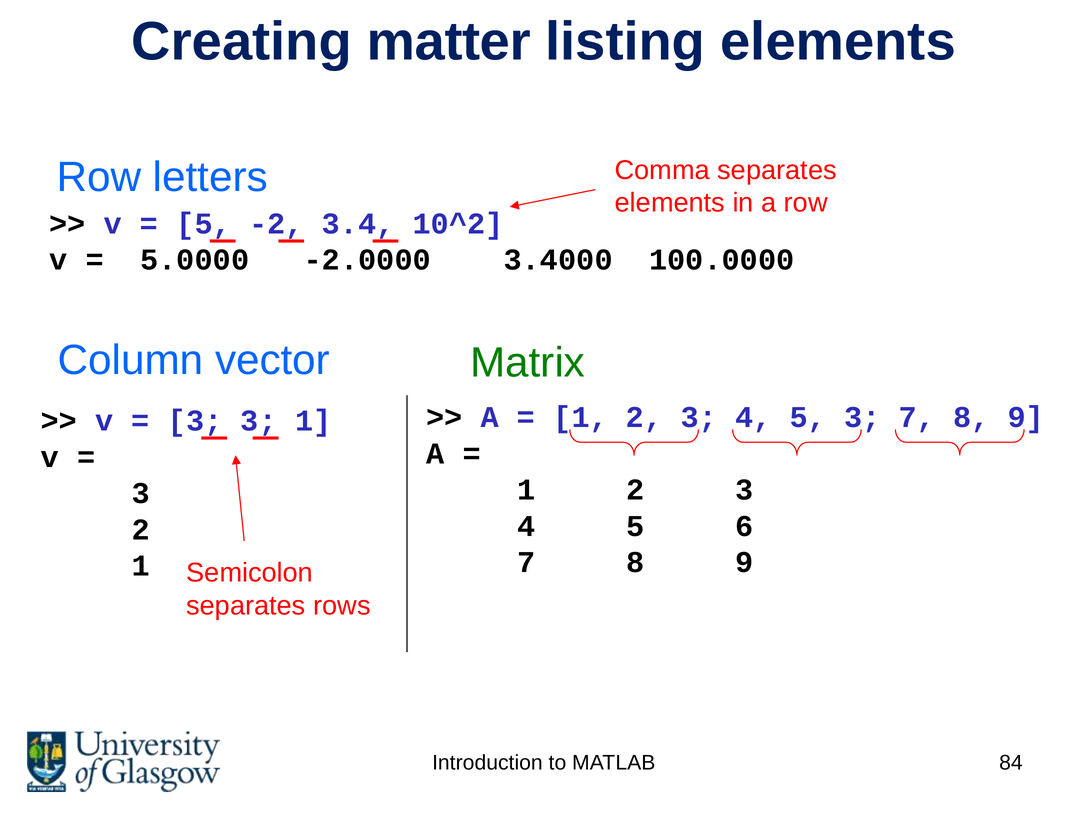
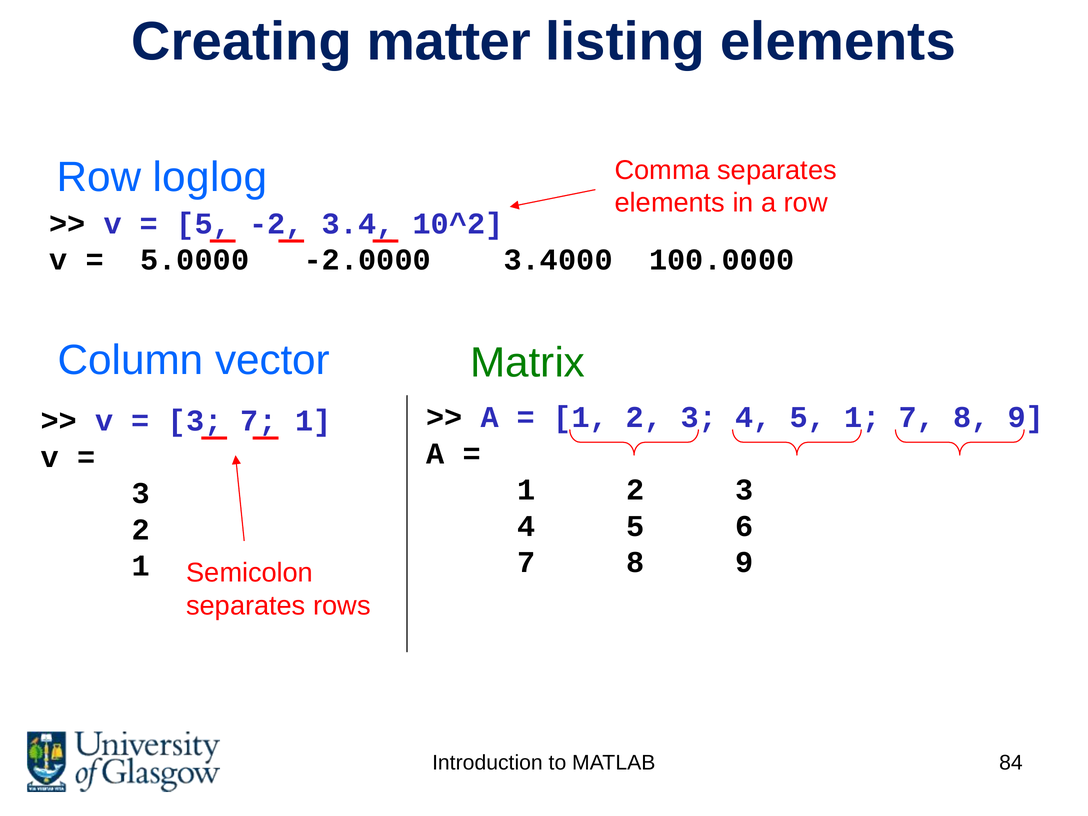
letters: letters -> loglog
5 3: 3 -> 1
3 3: 3 -> 7
